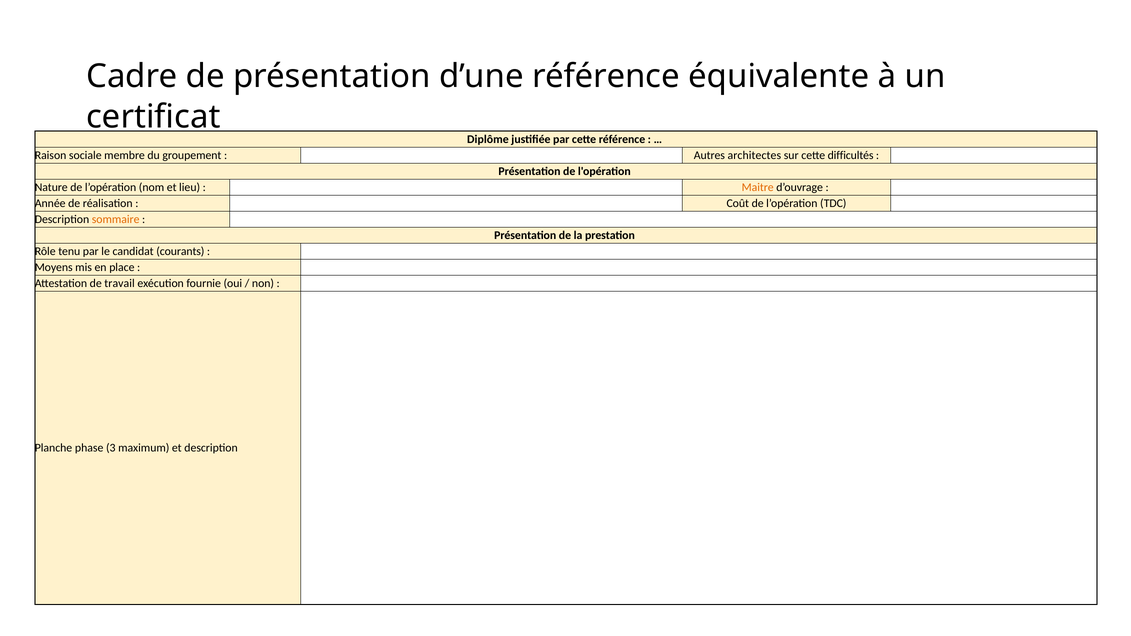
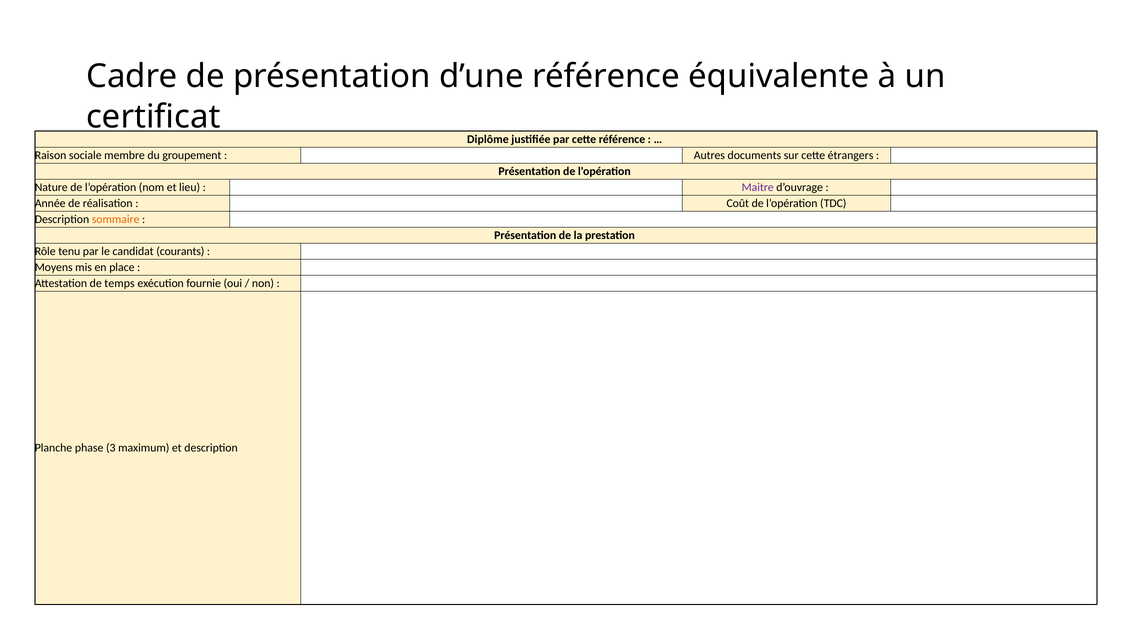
architectes: architectes -> documents
difficultés: difficultés -> étrangers
Maitre colour: orange -> purple
travail: travail -> temps
